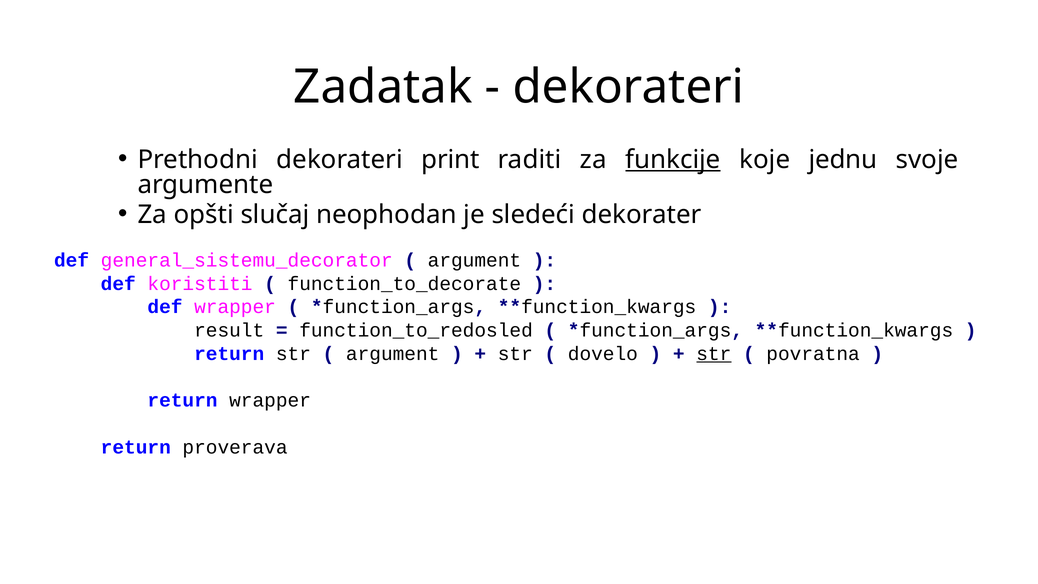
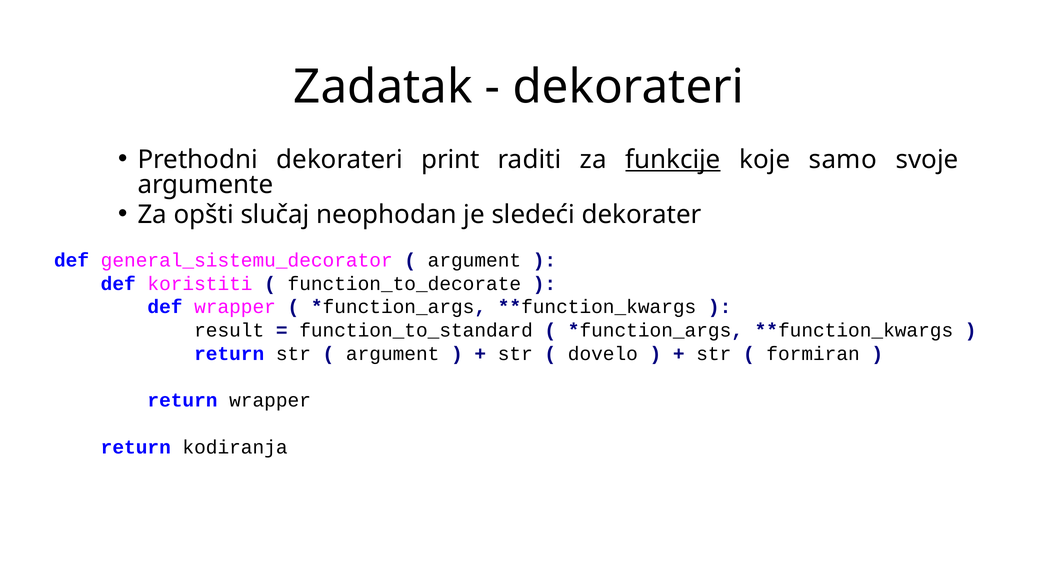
jednu: jednu -> samo
function_to_redosled: function_to_redosled -> function_to_standard
str at (714, 354) underline: present -> none
povratna: povratna -> formiran
proverava: proverava -> kodiranja
